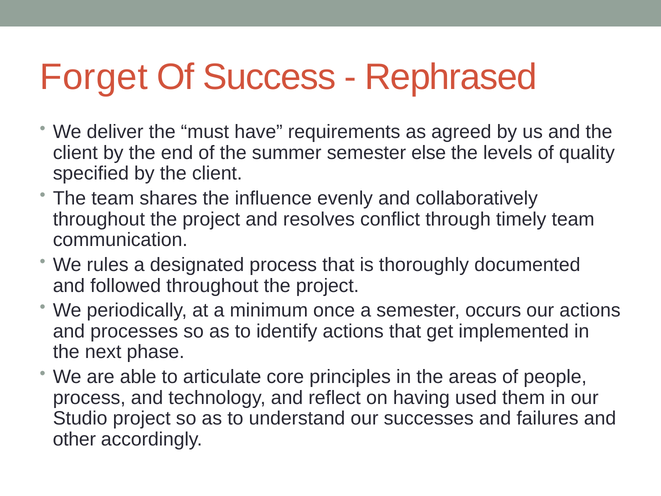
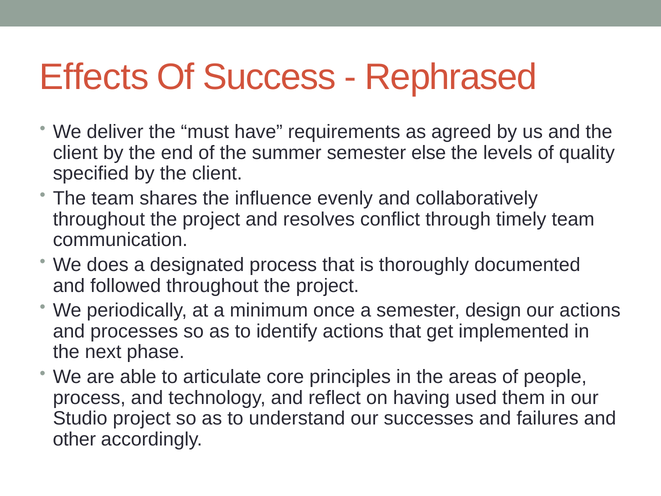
Forget: Forget -> Effects
rules: rules -> does
occurs: occurs -> design
